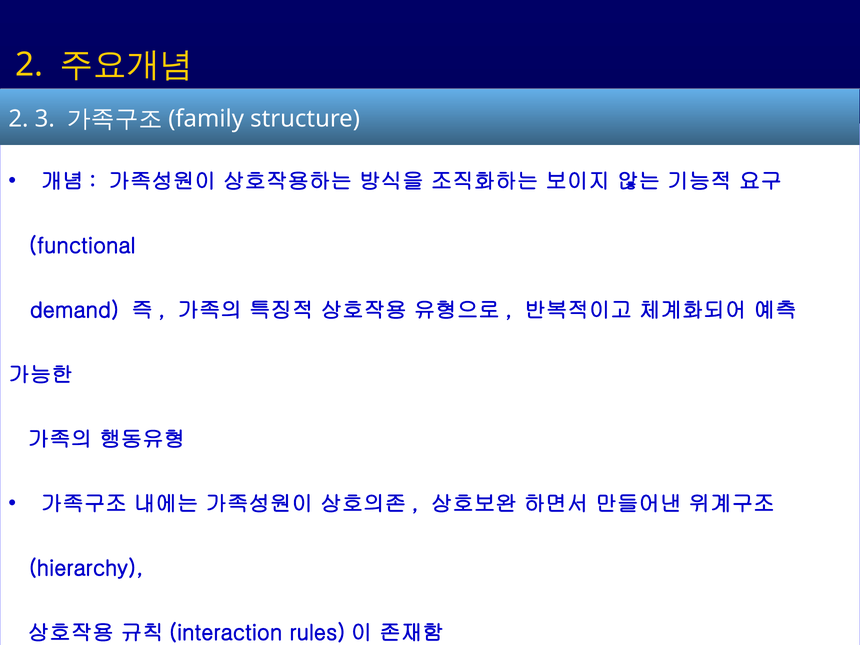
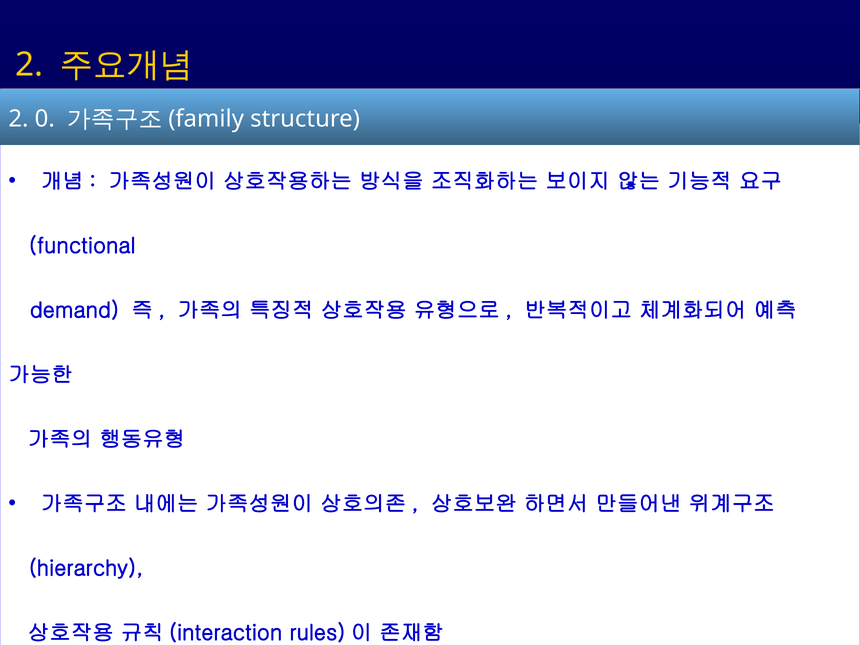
3: 3 -> 0
